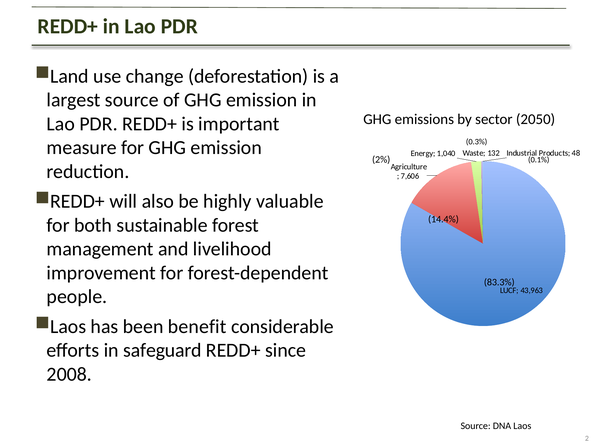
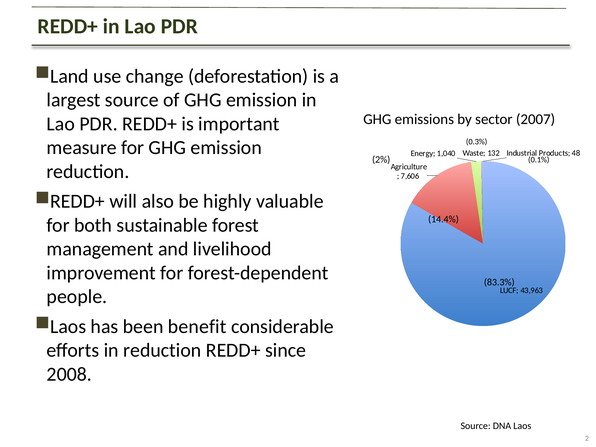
2050: 2050 -> 2007
in safeguard: safeguard -> reduction
